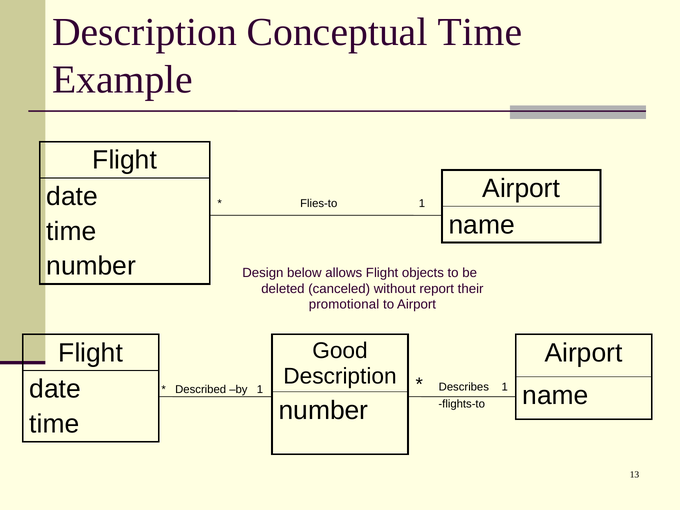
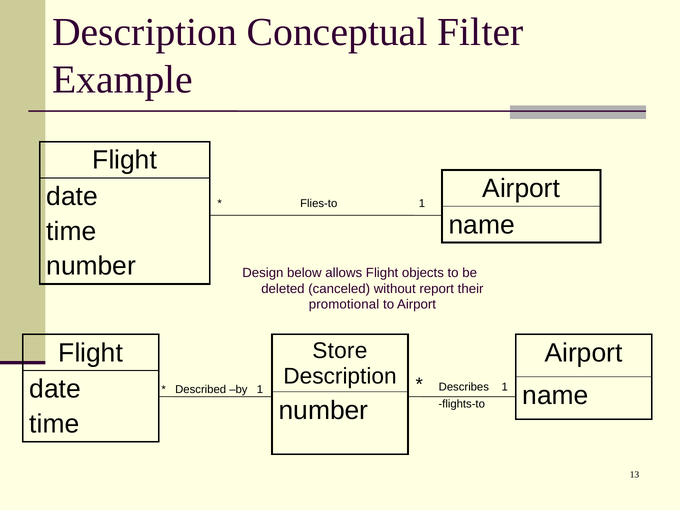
Conceptual Time: Time -> Filter
Good: Good -> Store
